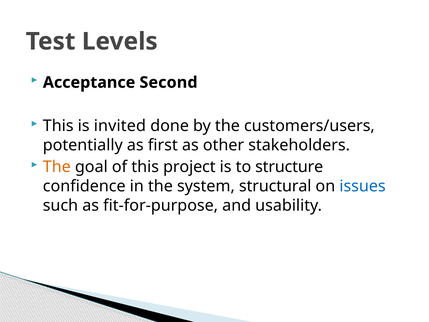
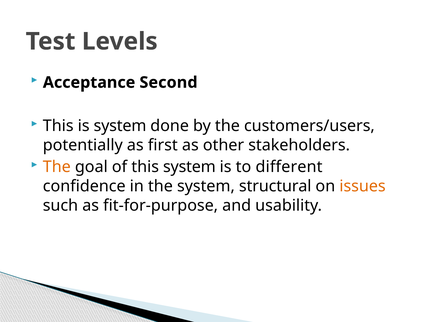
is invited: invited -> system
this project: project -> system
structure: structure -> different
issues colour: blue -> orange
